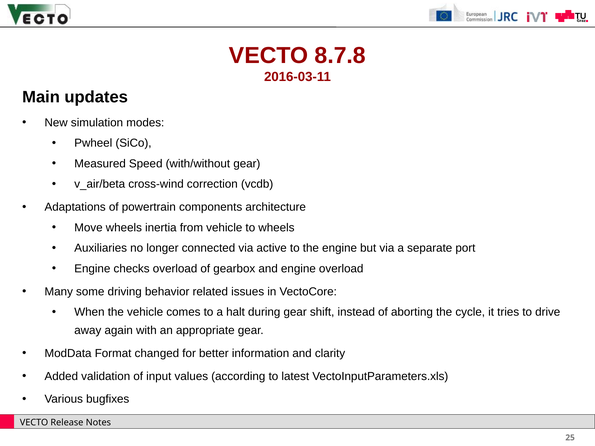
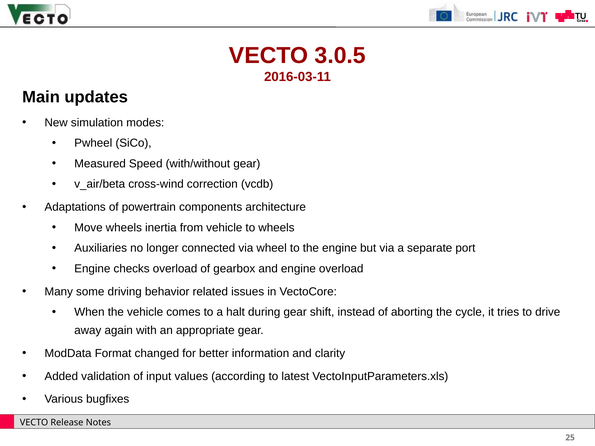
8.7.8: 8.7.8 -> 3.0.5
active: active -> wheel
